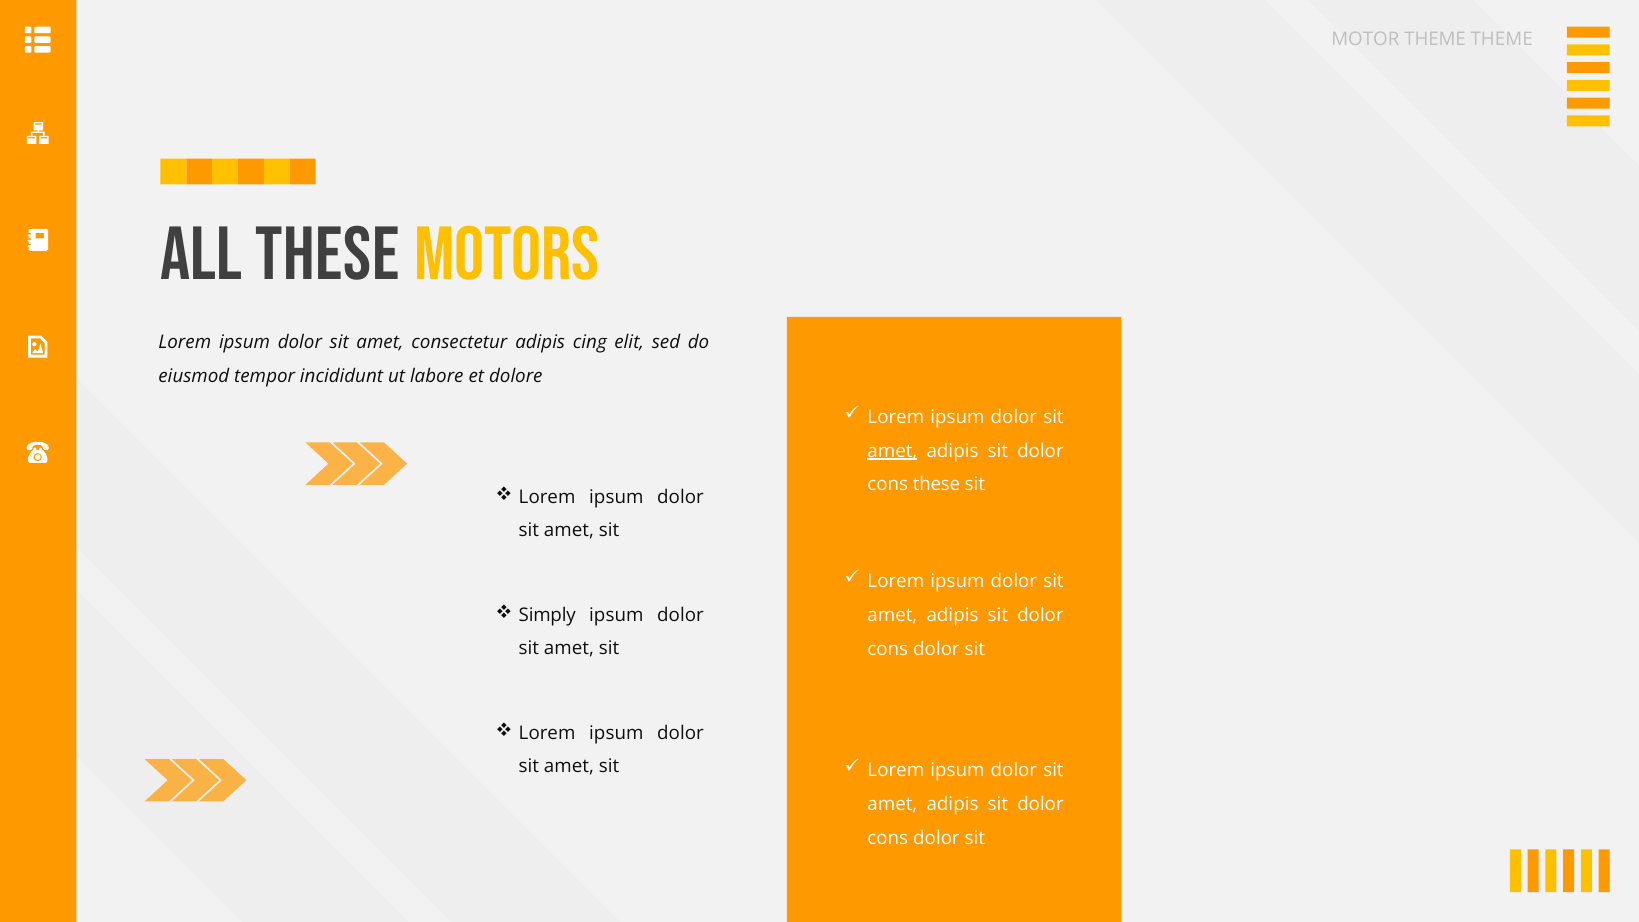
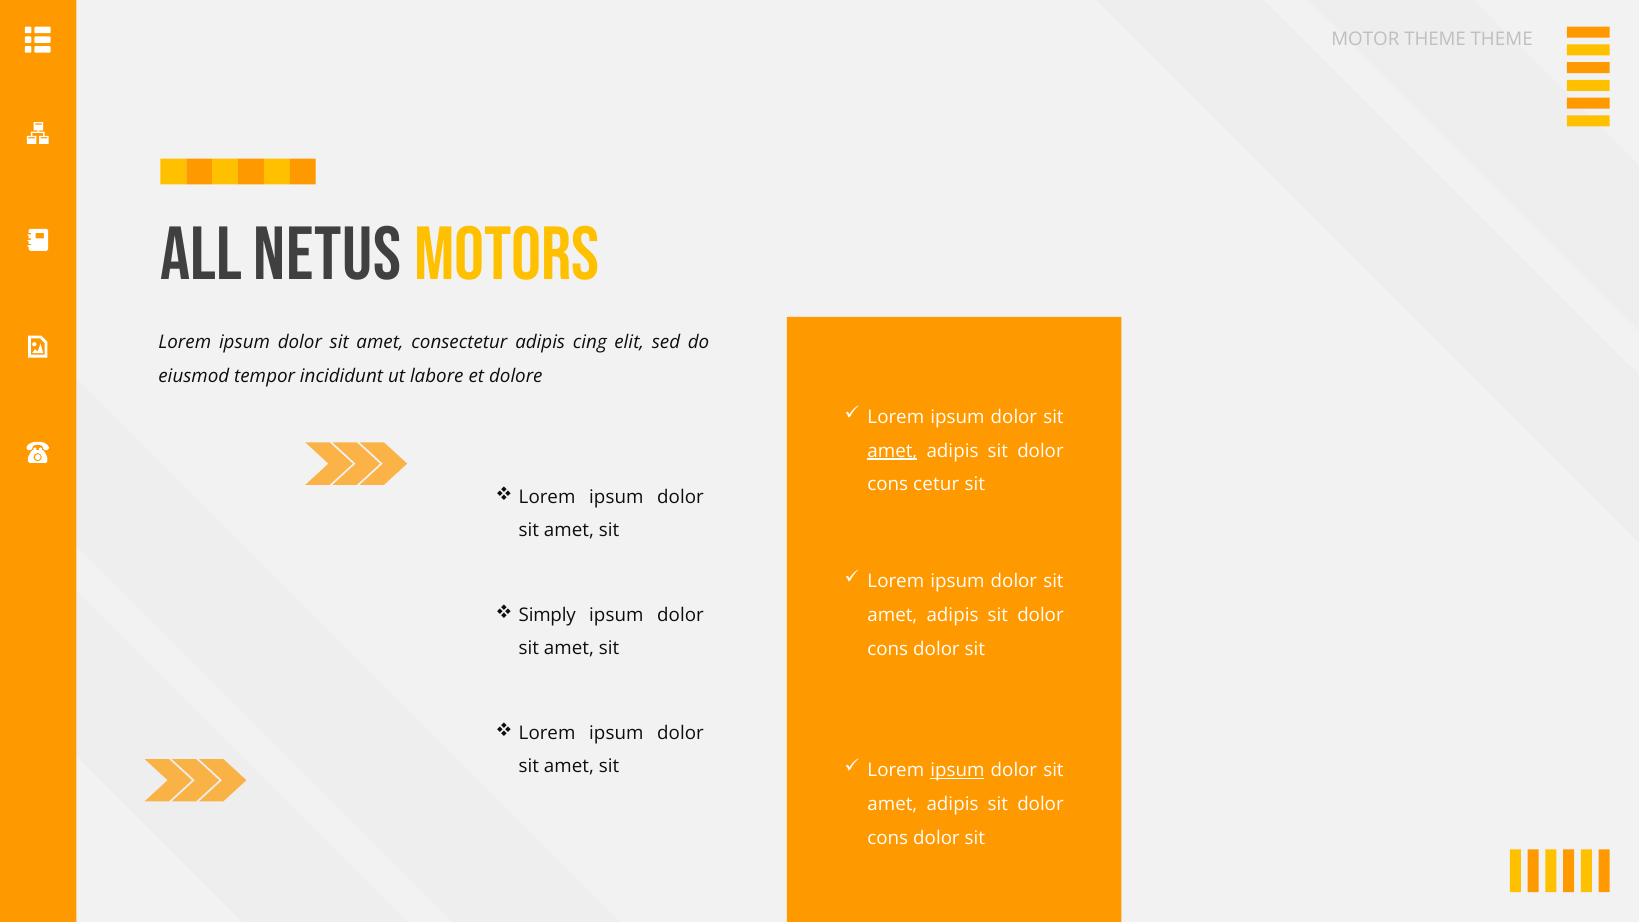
All These: These -> Netus
cons these: these -> cetur
ipsum at (957, 770) underline: none -> present
